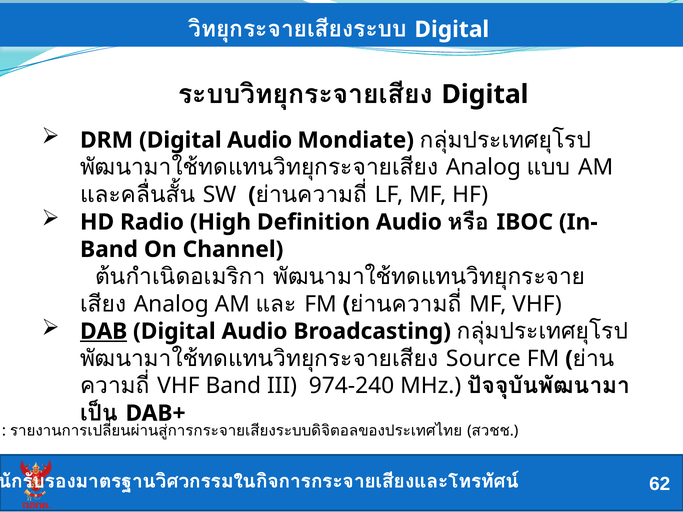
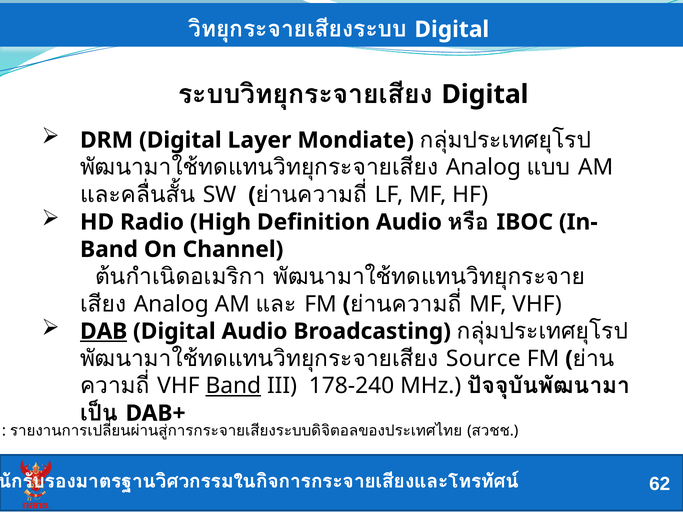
DRM Digital Audio: Audio -> Layer
Band at (233, 386) underline: none -> present
974-240: 974-240 -> 178-240
